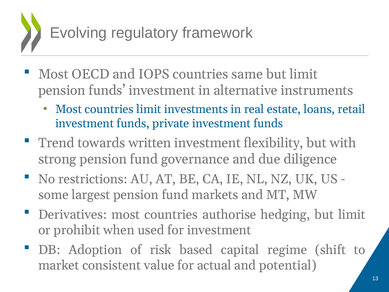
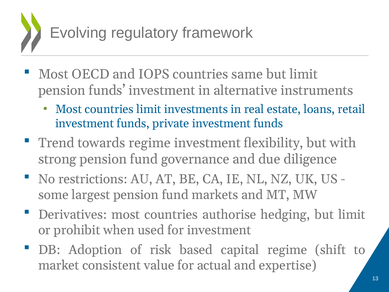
towards written: written -> regime
potential: potential -> expertise
